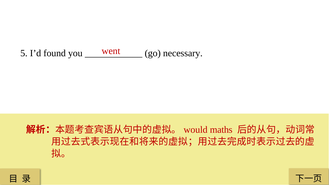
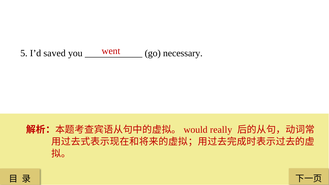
found: found -> saved
maths: maths -> really
